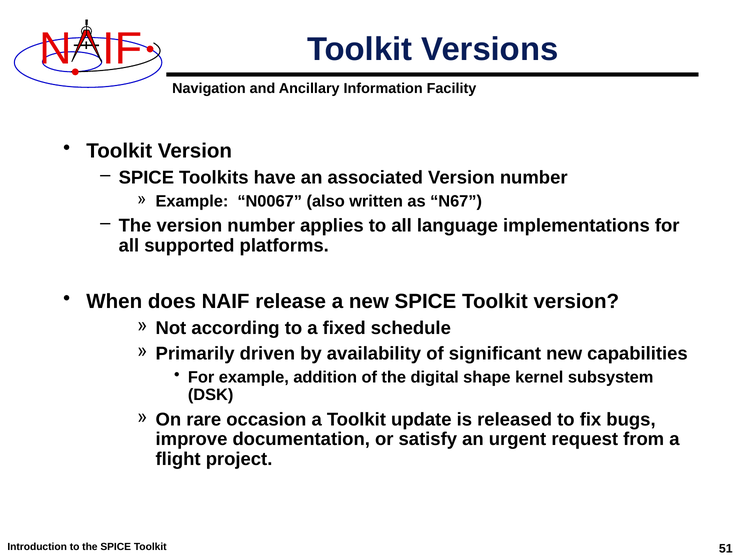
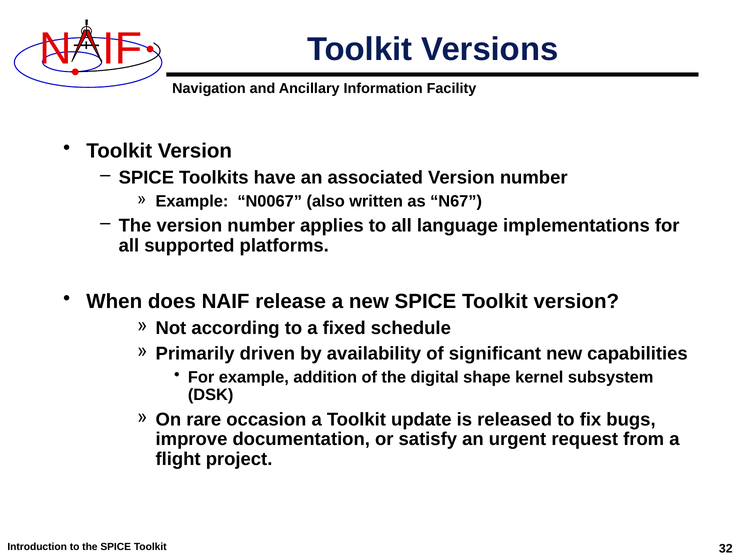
51: 51 -> 32
